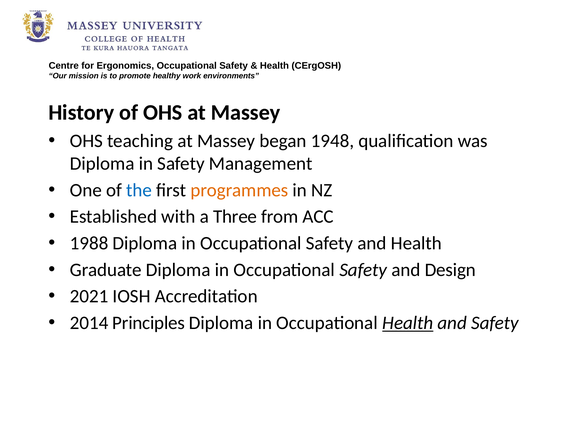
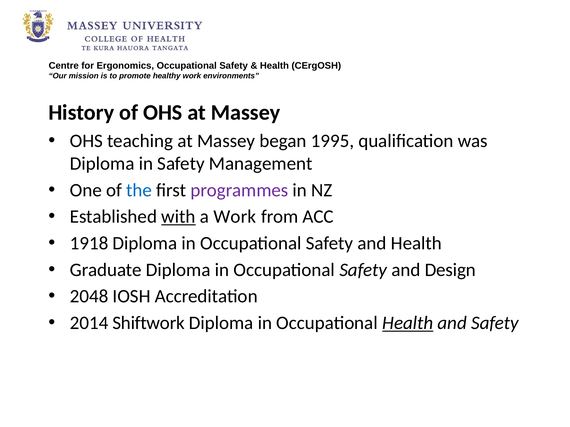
1948: 1948 -> 1995
programmes colour: orange -> purple
with underline: none -> present
a Three: Three -> Work
1988: 1988 -> 1918
2021: 2021 -> 2048
Principles: Principles -> Shiftwork
